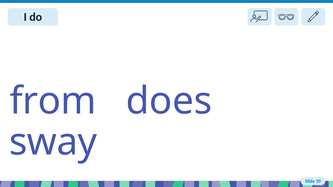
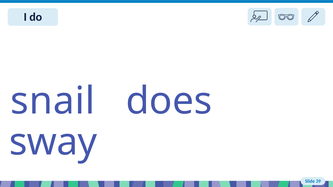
from: from -> snail
